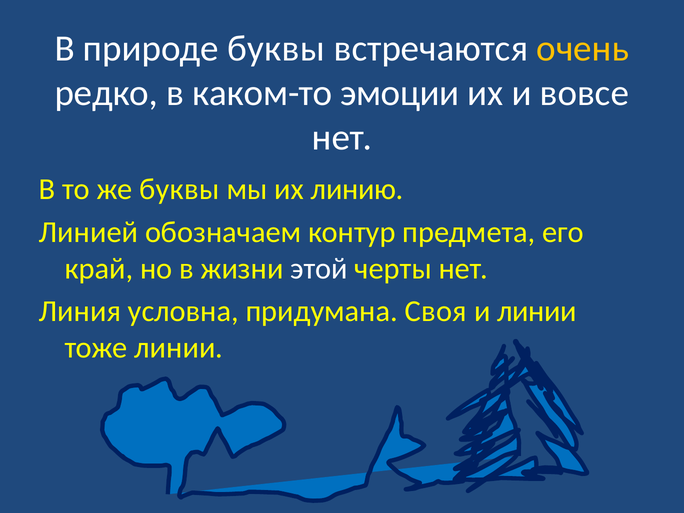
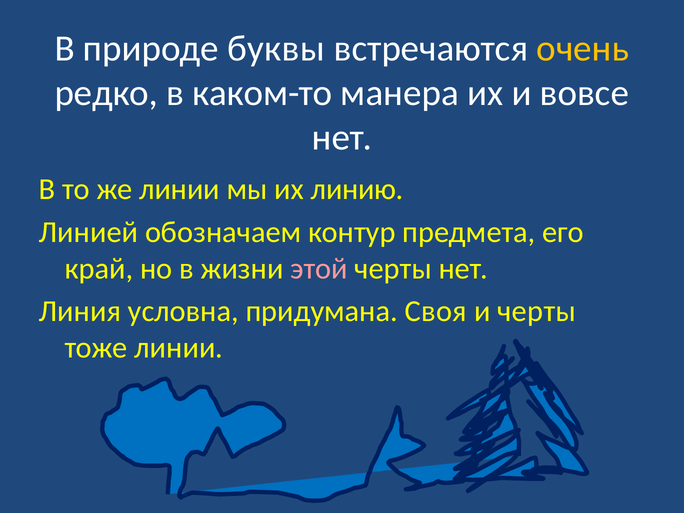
эмоции: эмоции -> манера
же буквы: буквы -> линии
этой colour: white -> pink
и линии: линии -> черты
